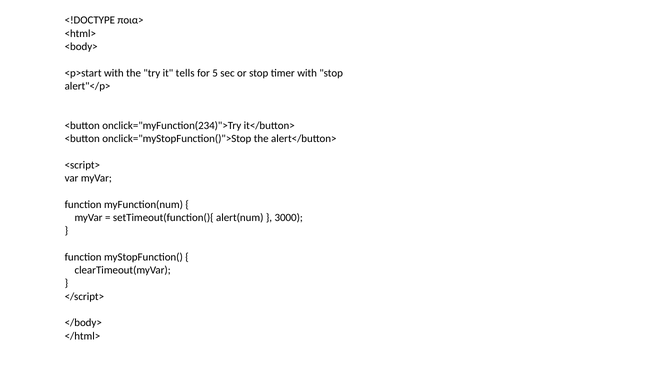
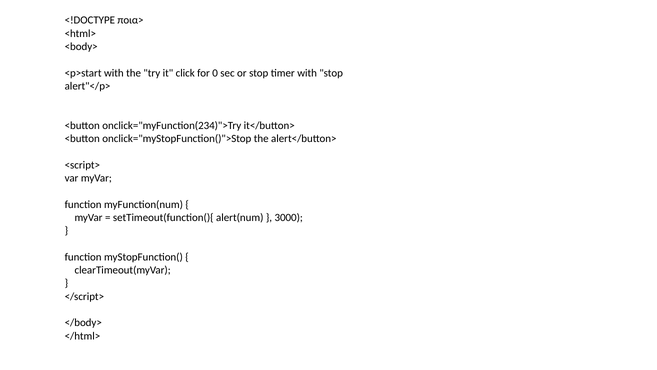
tells: tells -> click
5: 5 -> 0
